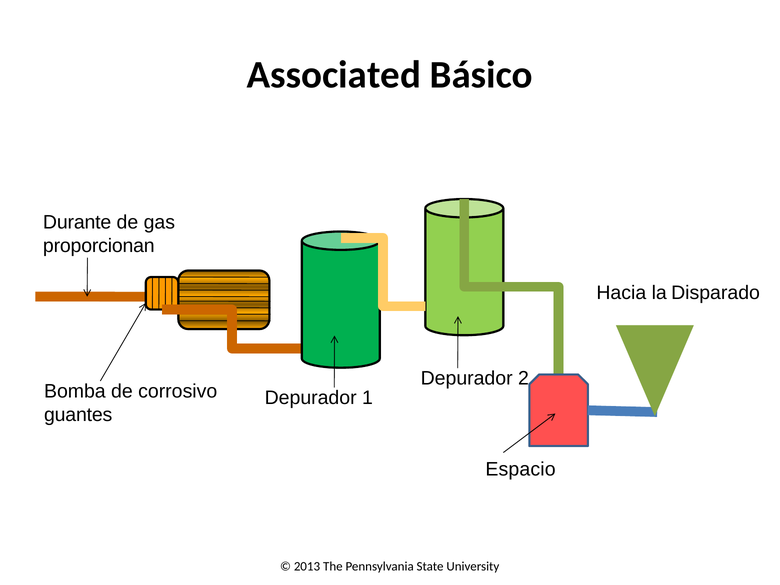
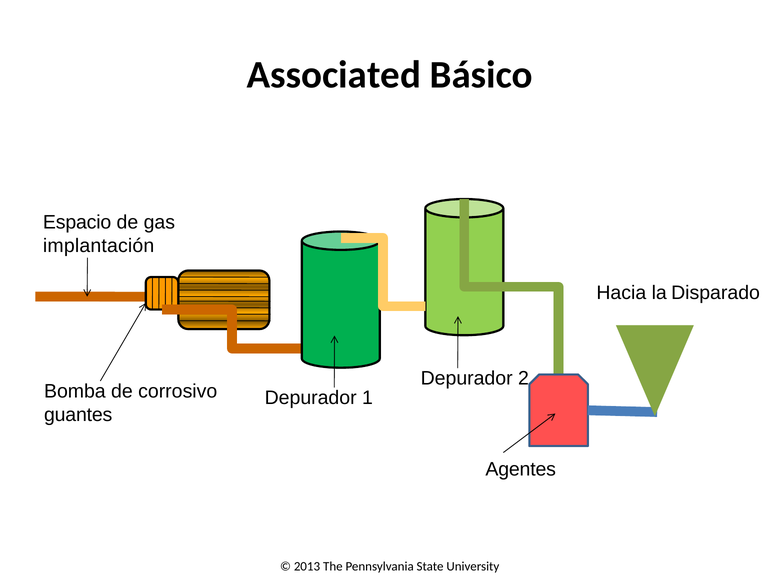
Durante: Durante -> Espacio
proporcionan: proporcionan -> implantación
Espacio: Espacio -> Agentes
